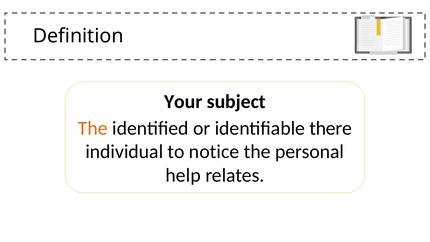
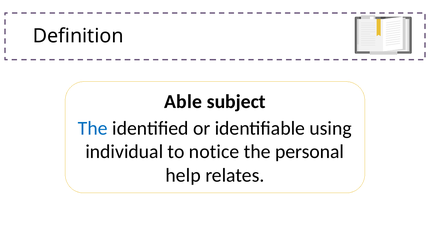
Your: Your -> Able
The at (93, 128) colour: orange -> blue
there: there -> using
